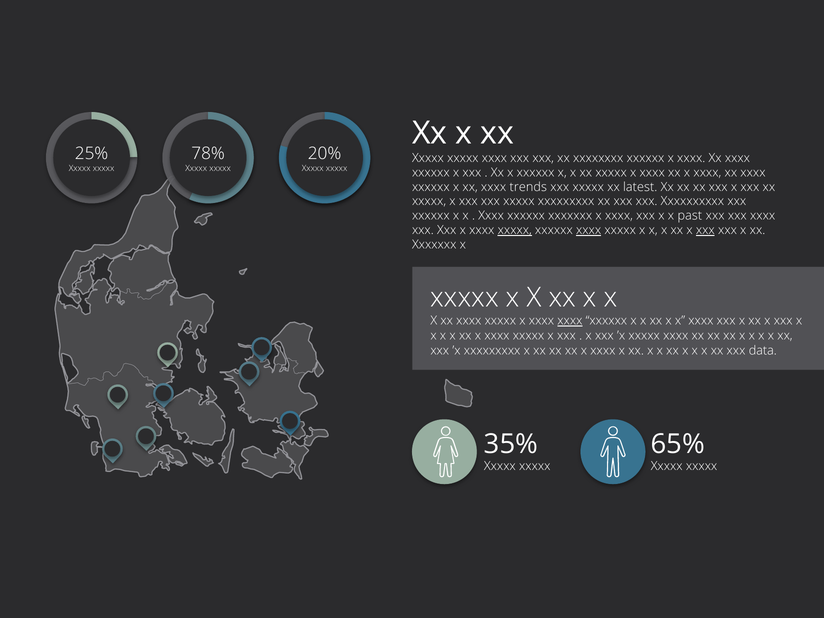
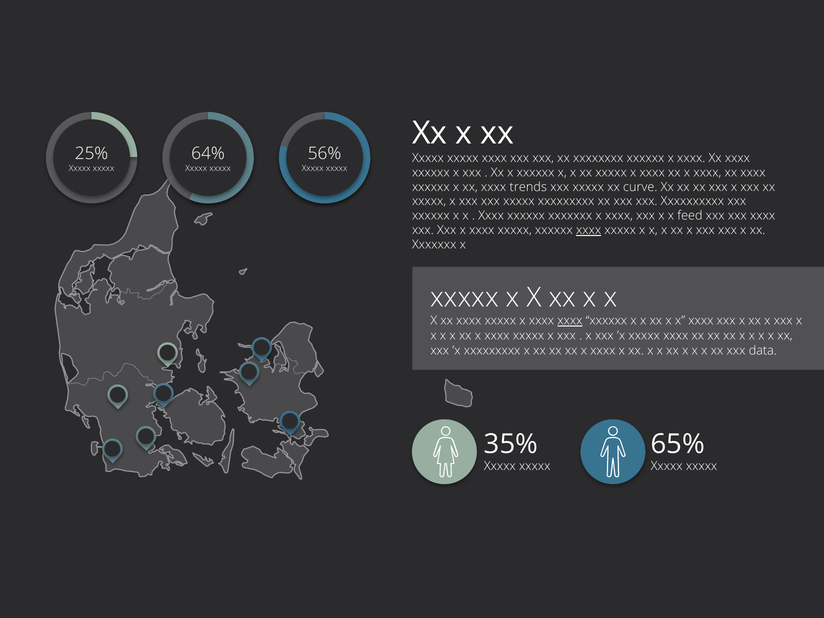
78%: 78% -> 64%
20%: 20% -> 56%
latest: latest -> curve
past: past -> feed
xxxxx at (515, 230) underline: present -> none
xxx at (705, 230) underline: present -> none
